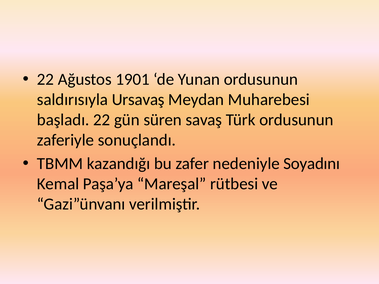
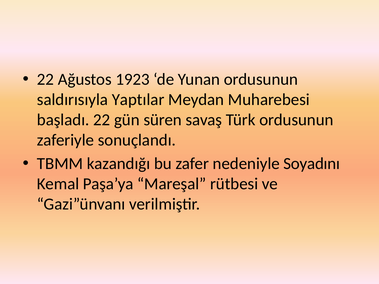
1901: 1901 -> 1923
Ursavaş: Ursavaş -> Yaptılar
